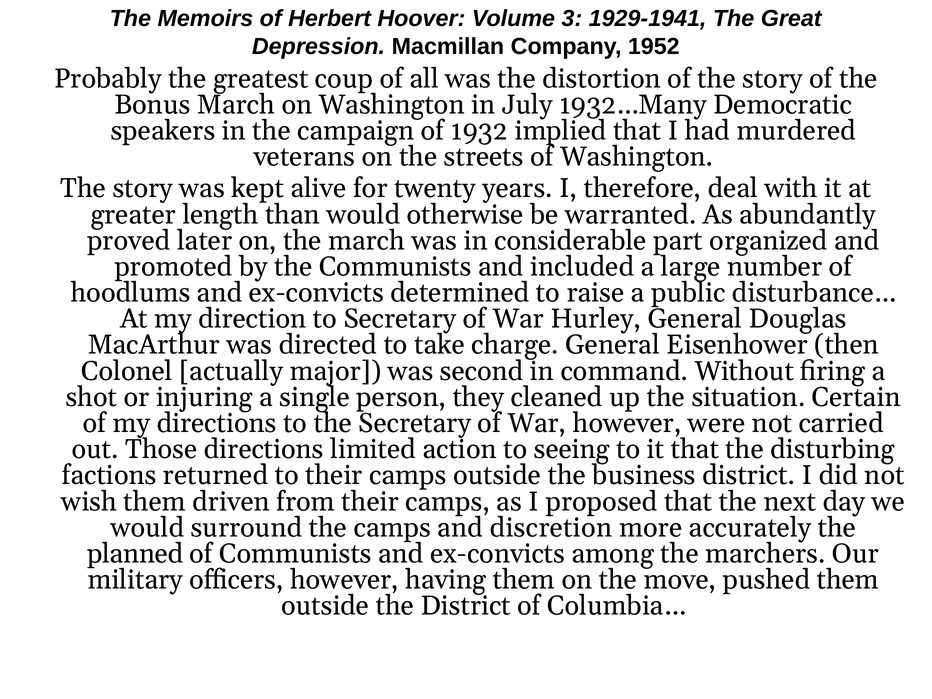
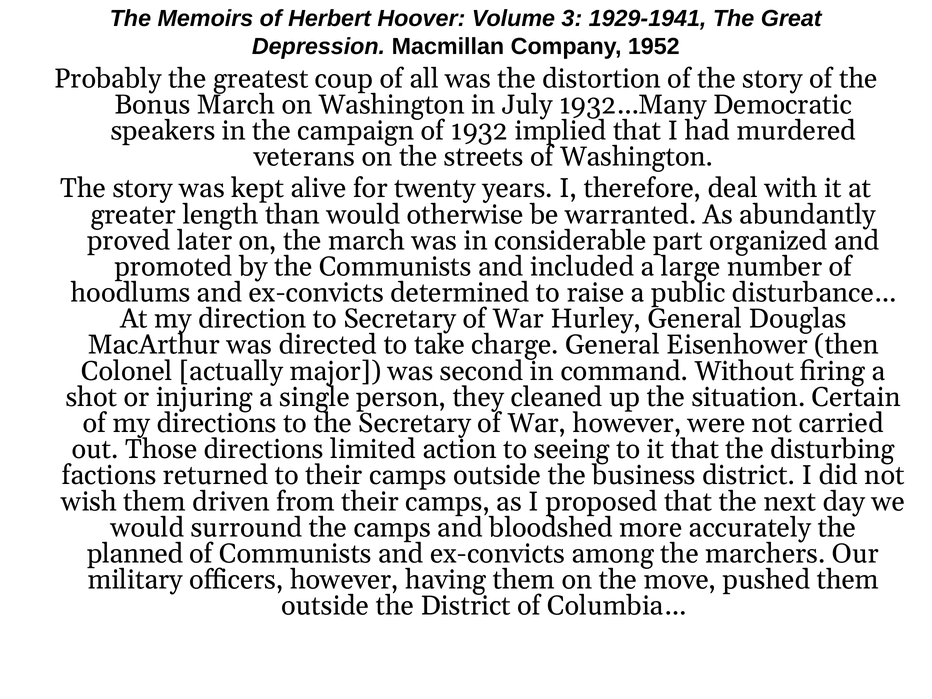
discretion: discretion -> bloodshed
